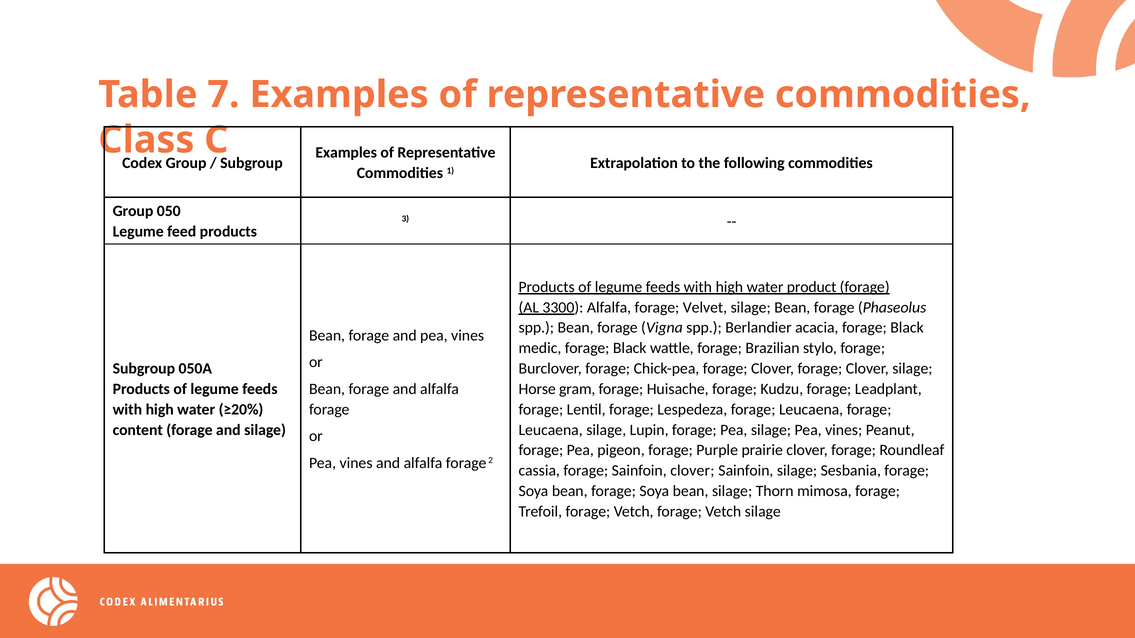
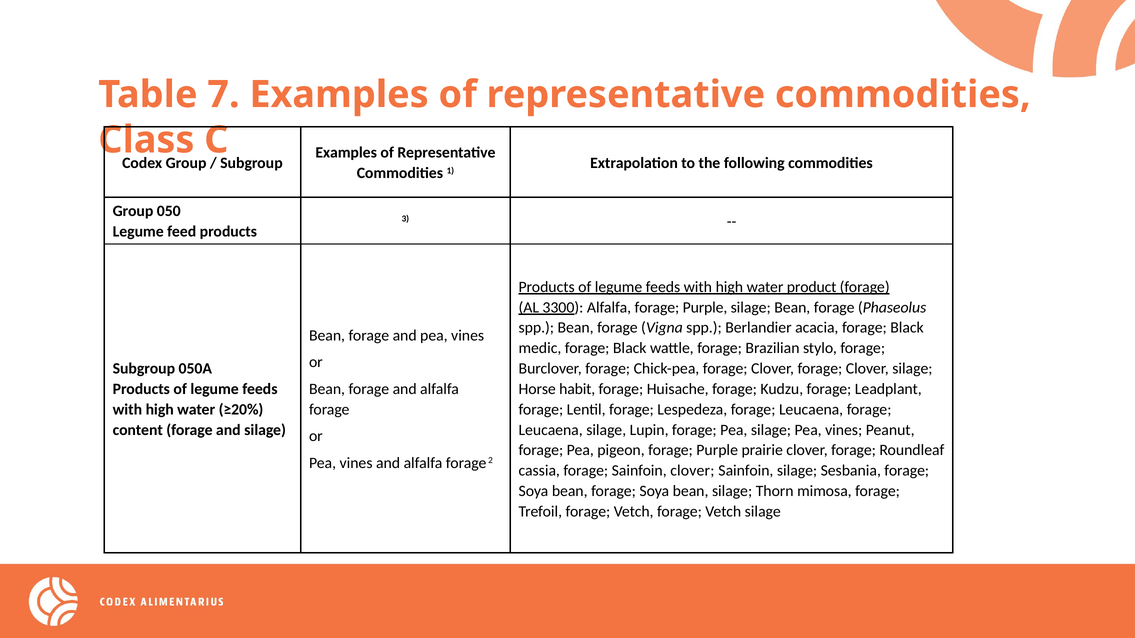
Alfalfa forage Velvet: Velvet -> Purple
gram: gram -> habit
